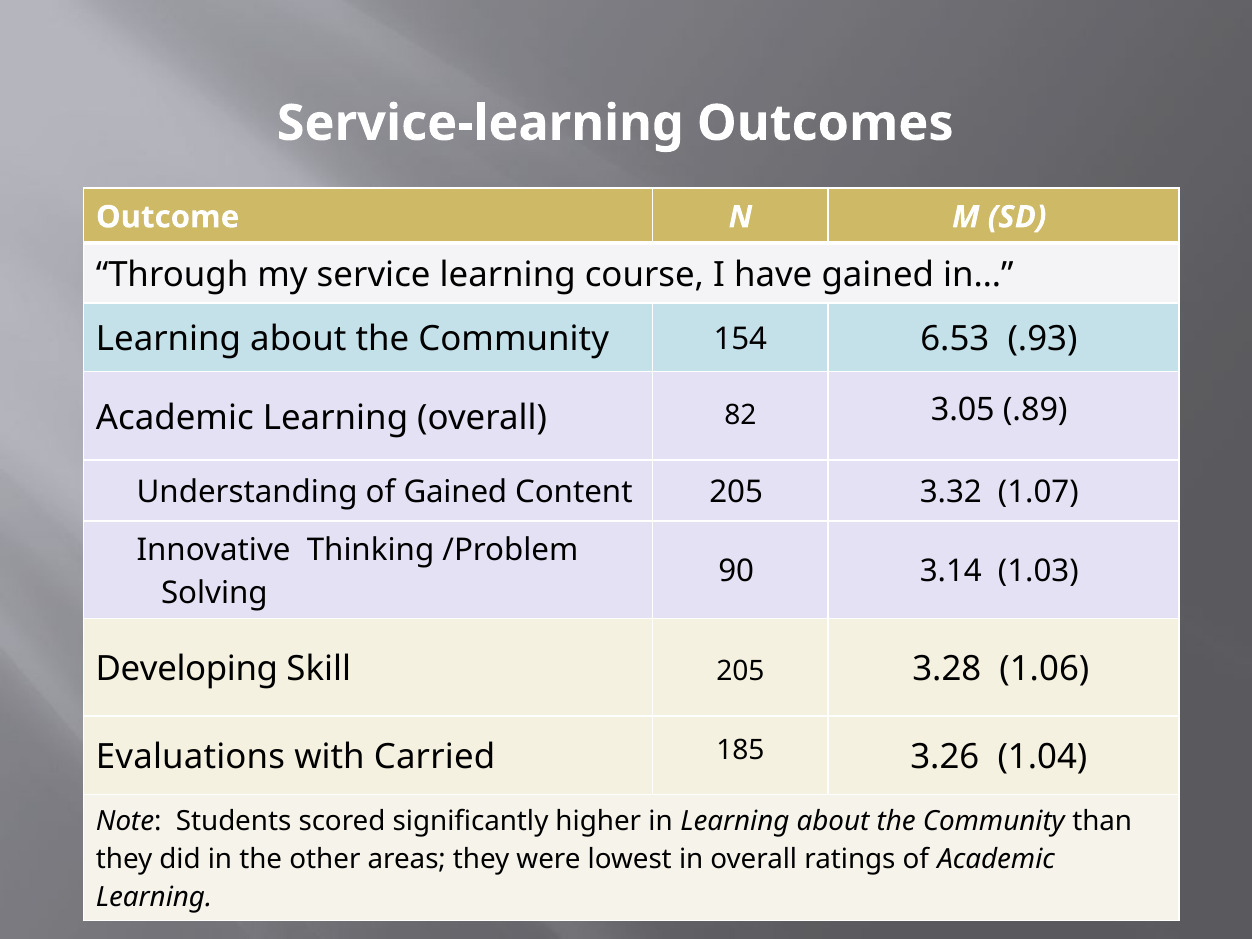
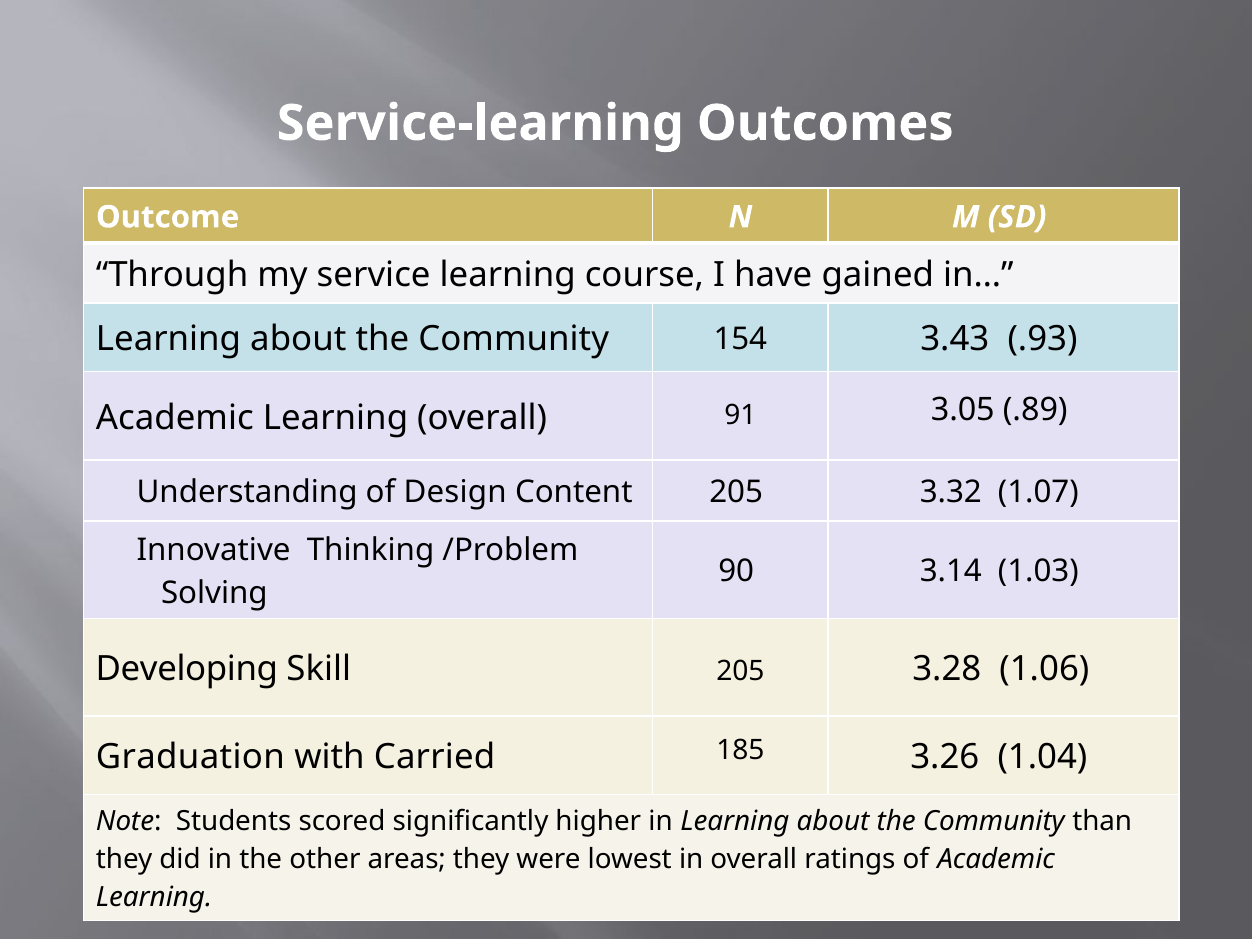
6.53: 6.53 -> 3.43
82: 82 -> 91
of Gained: Gained -> Design
Evaluations: Evaluations -> Graduation
